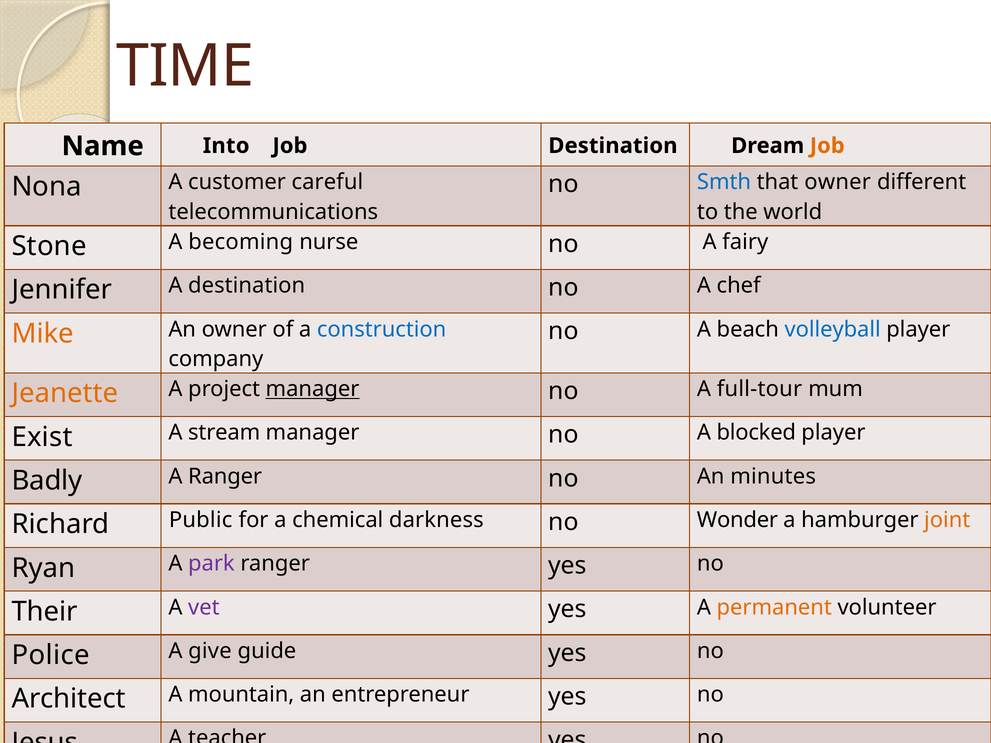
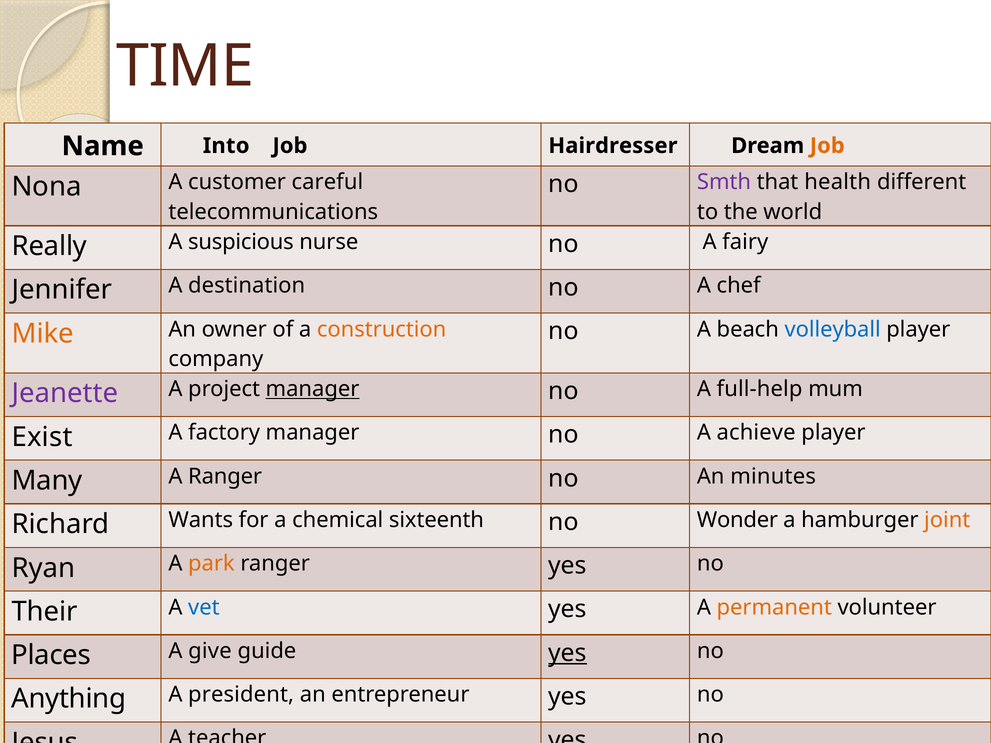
Job Destination: Destination -> Hairdresser
Smth colour: blue -> purple
that owner: owner -> health
Stone: Stone -> Really
becoming: becoming -> suspicious
construction colour: blue -> orange
Jeanette colour: orange -> purple
full-tour: full-tour -> full-help
stream: stream -> factory
blocked: blocked -> achieve
Badly: Badly -> Many
Public: Public -> Wants
darkness: darkness -> sixteenth
park colour: purple -> orange
vet colour: purple -> blue
Police: Police -> Places
yes at (568, 653) underline: none -> present
Architect: Architect -> Anything
mountain: mountain -> president
